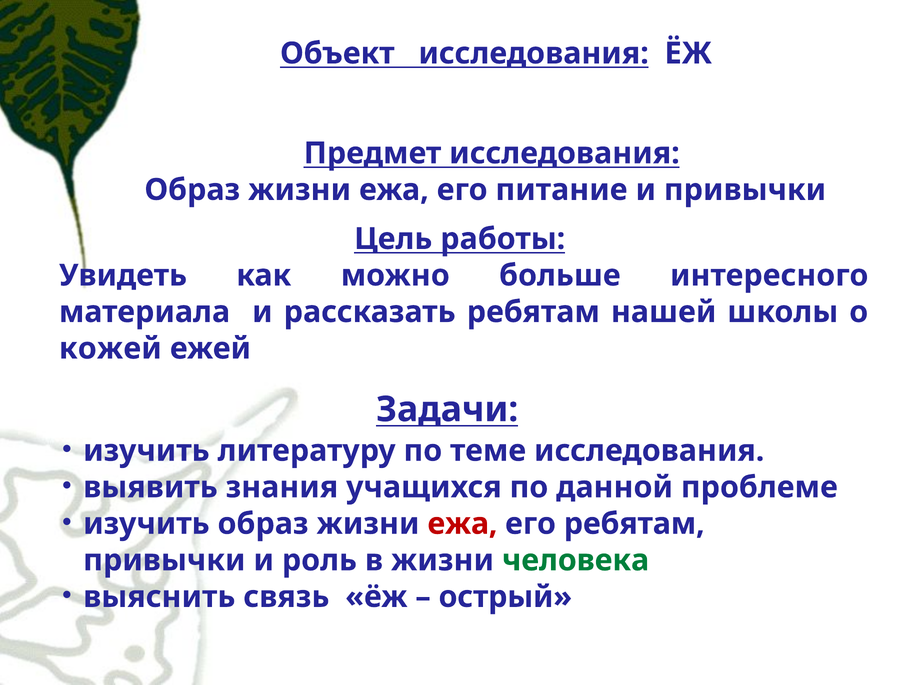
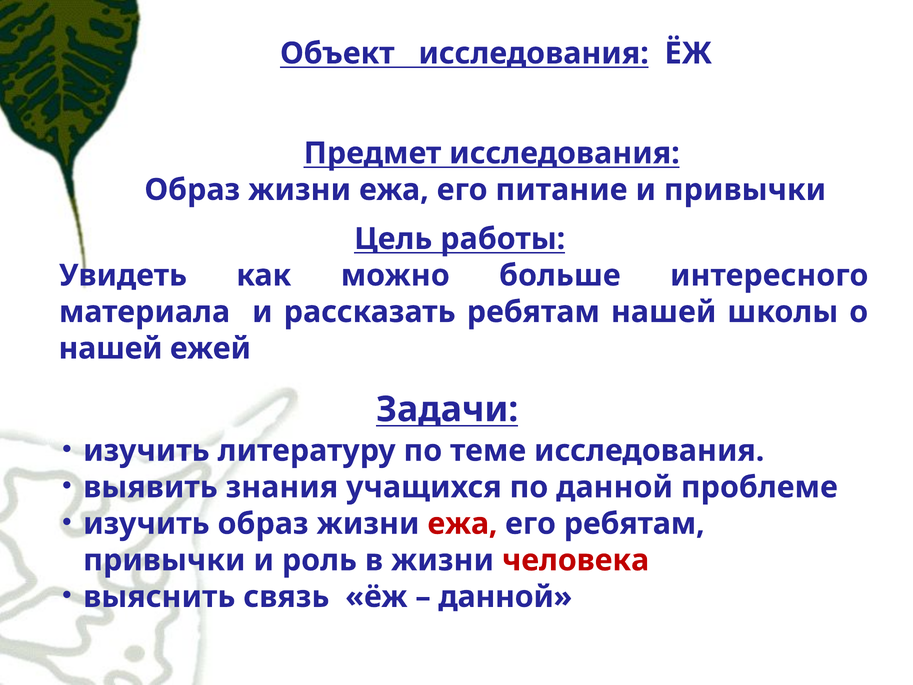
кожей at (110, 348): кожей -> нашей
человека colour: green -> red
острый at (505, 597): острый -> данной
